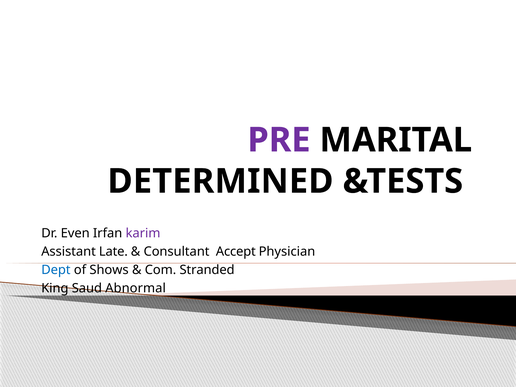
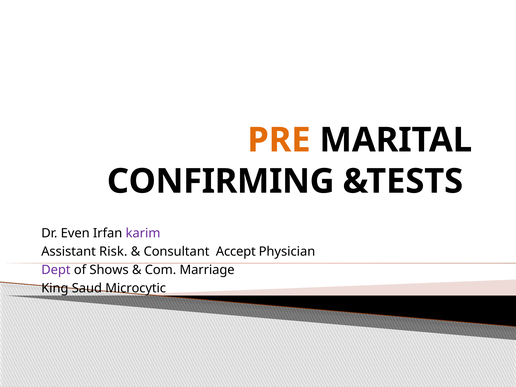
PRE colour: purple -> orange
DETERMINED: DETERMINED -> CONFIRMING
Late: Late -> Risk
Dept colour: blue -> purple
Stranded: Stranded -> Marriage
Abnormal: Abnormal -> Microcytic
